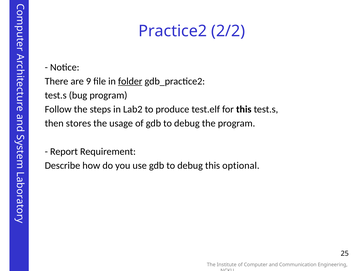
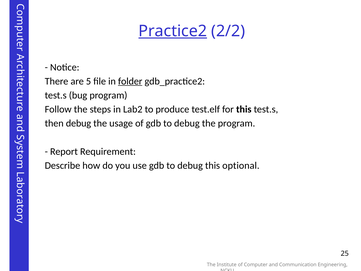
Practice2 underline: none -> present
9: 9 -> 5
then stores: stores -> debug
